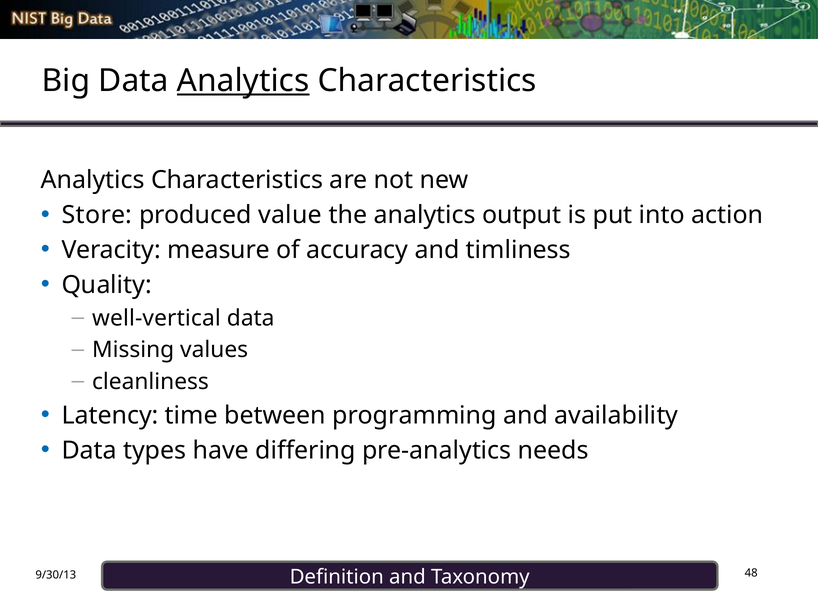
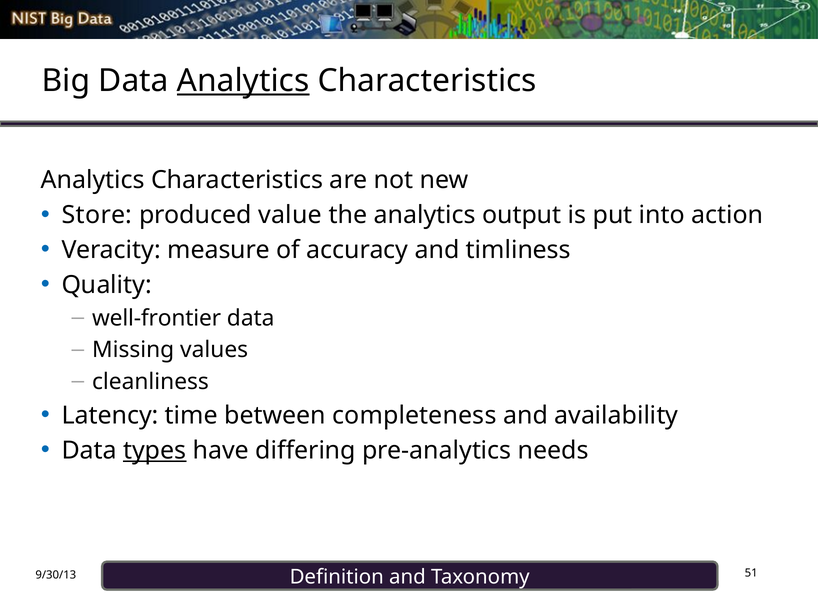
well-vertical: well-vertical -> well-frontier
programming: programming -> completeness
types underline: none -> present
48: 48 -> 51
